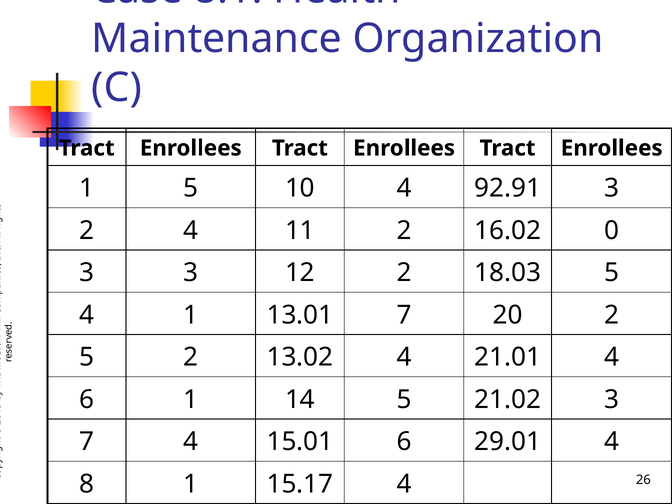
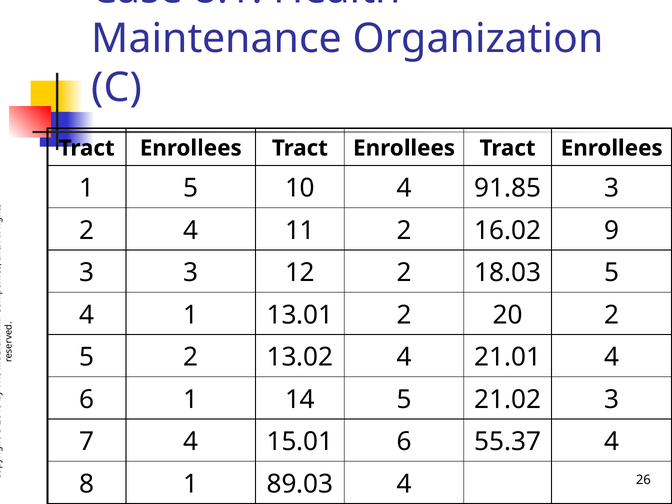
92.91: 92.91 -> 91.85
16.02 0: 0 -> 9
13.01 7: 7 -> 2
29.01: 29.01 -> 55.37
15.17: 15.17 -> 89.03
